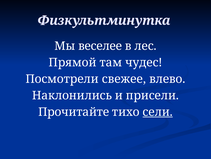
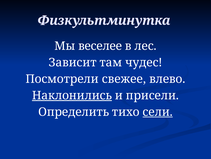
Прямой: Прямой -> Зависит
Наклонились underline: none -> present
Прочитайте: Прочитайте -> Определить
